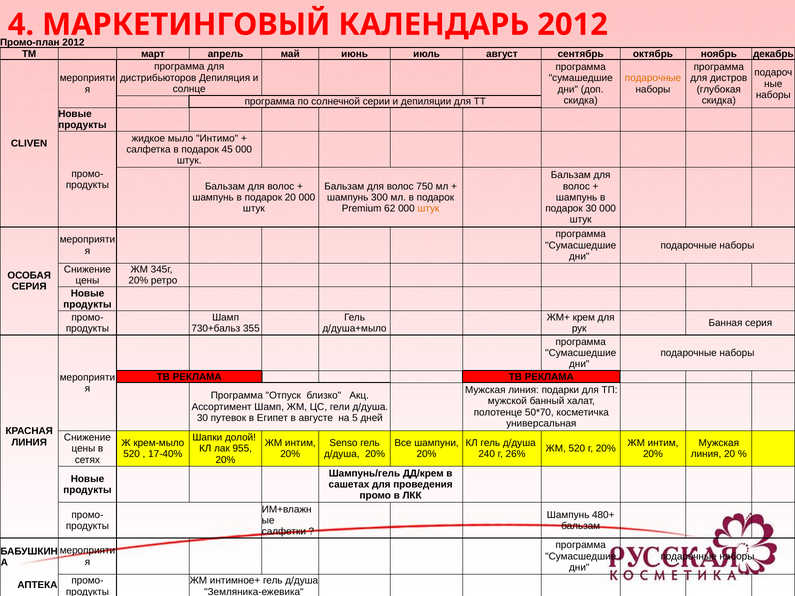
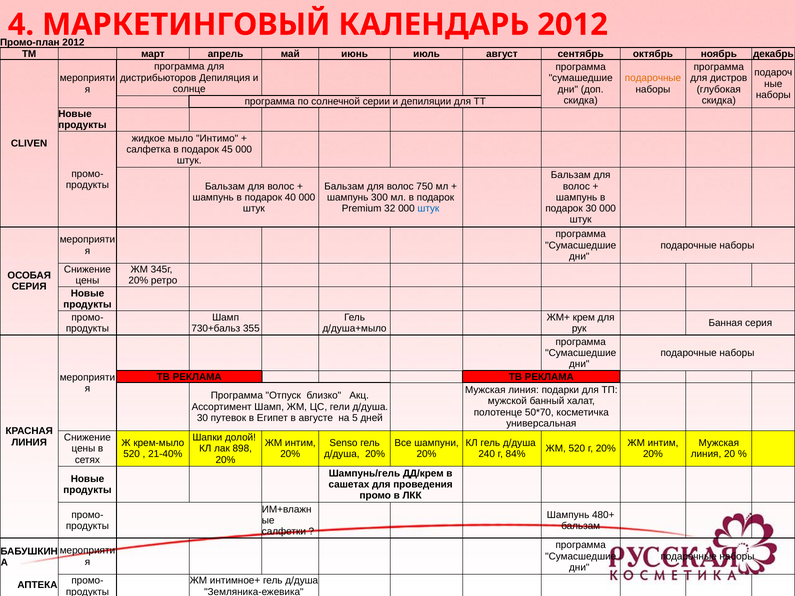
подарок 20: 20 -> 40
62: 62 -> 32
штук at (428, 209) colour: orange -> blue
955: 955 -> 898
17-40%: 17-40% -> 21-40%
26%: 26% -> 84%
